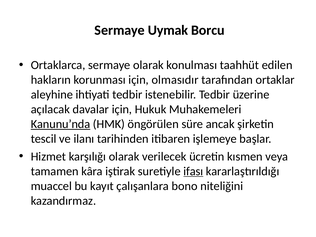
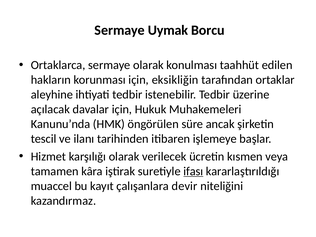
olmasıdır: olmasıdır -> eksikliğin
Kanunu’nda underline: present -> none
bono: bono -> devir
